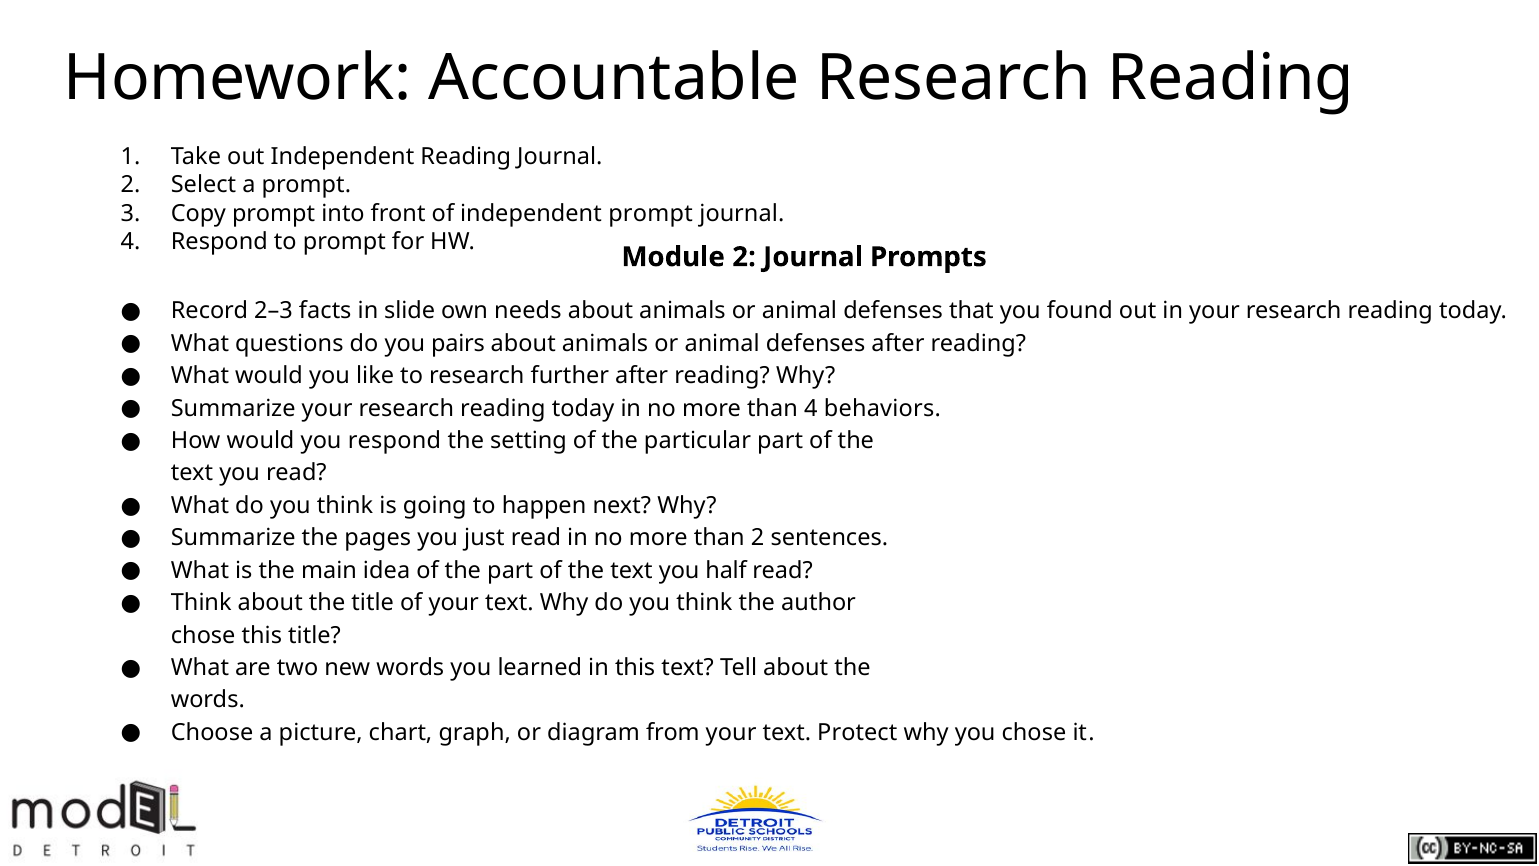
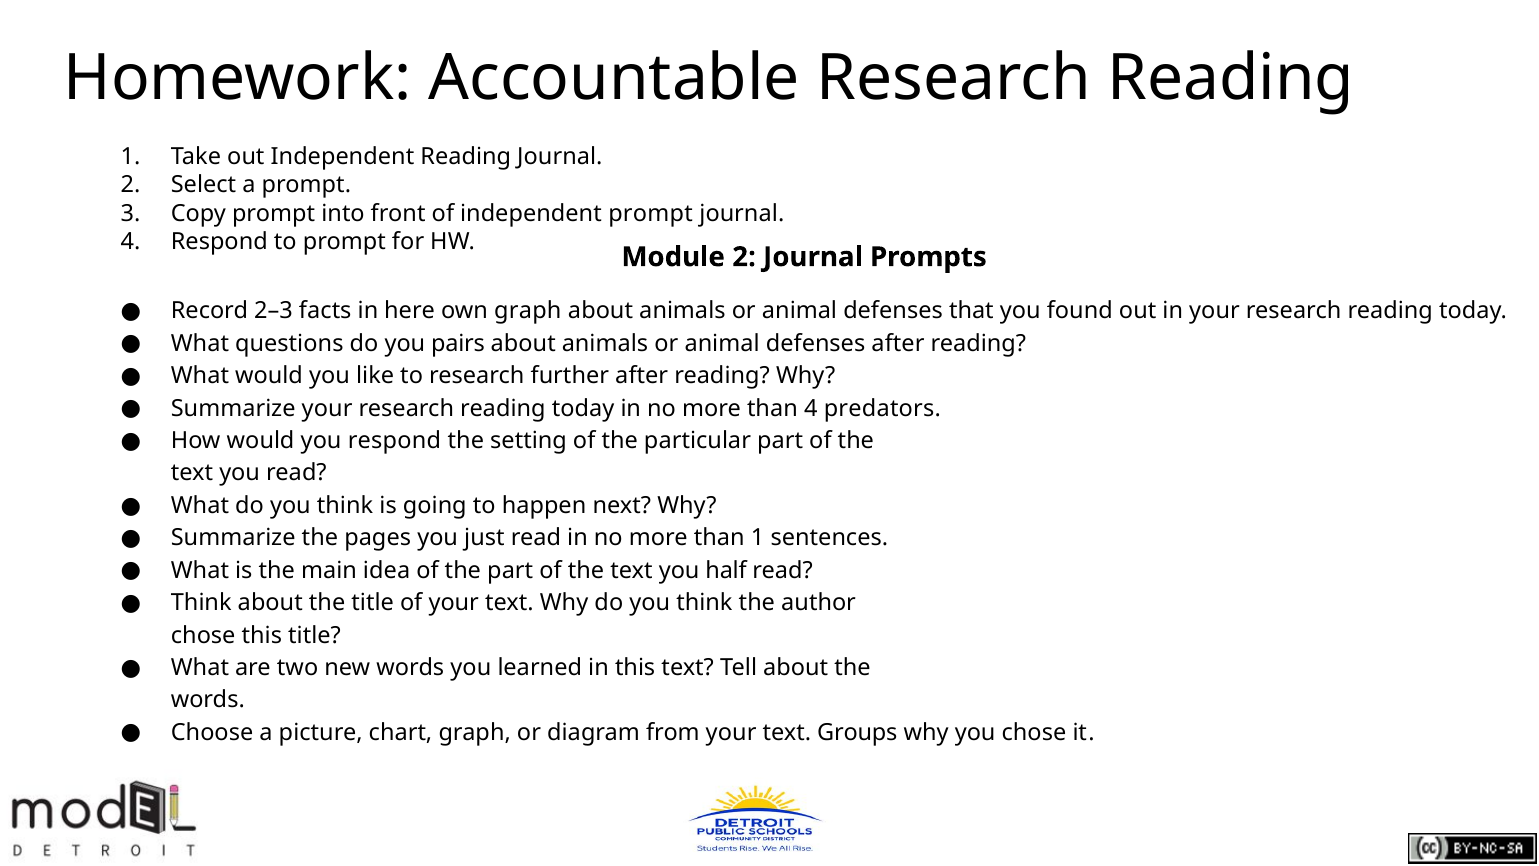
slide: slide -> here
own needs: needs -> graph
behaviors: behaviors -> predators
than 2: 2 -> 1
Protect: Protect -> Groups
